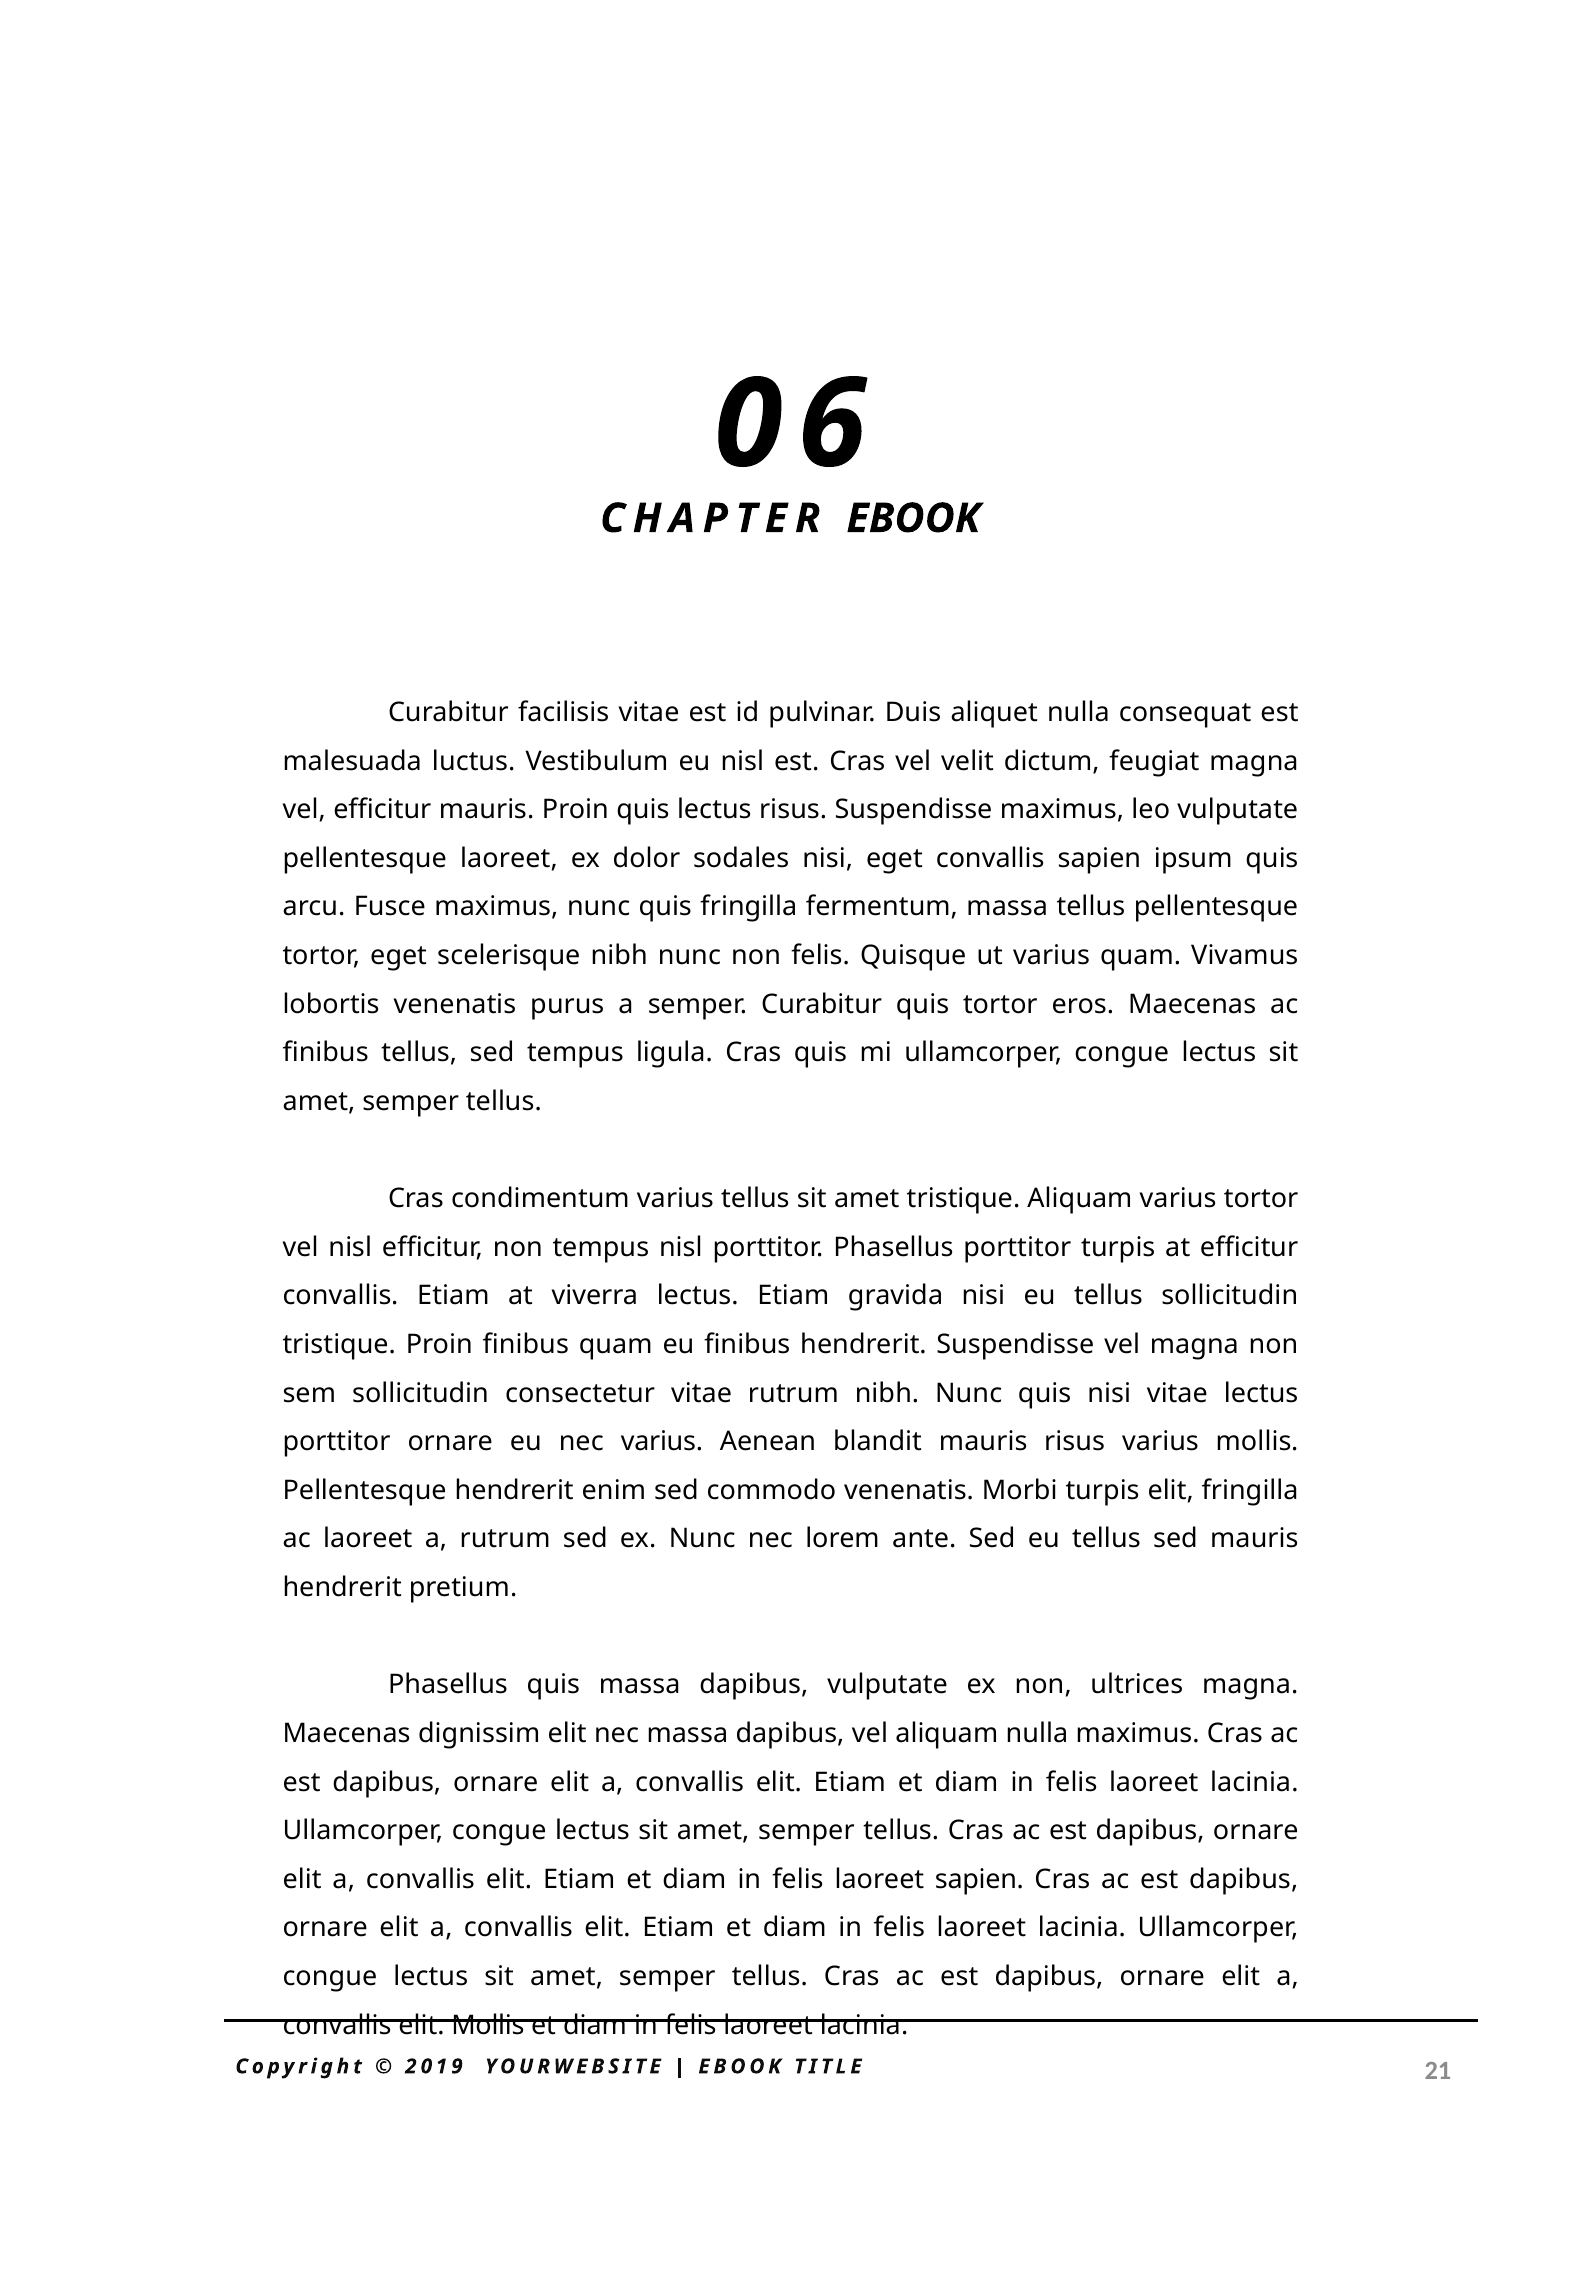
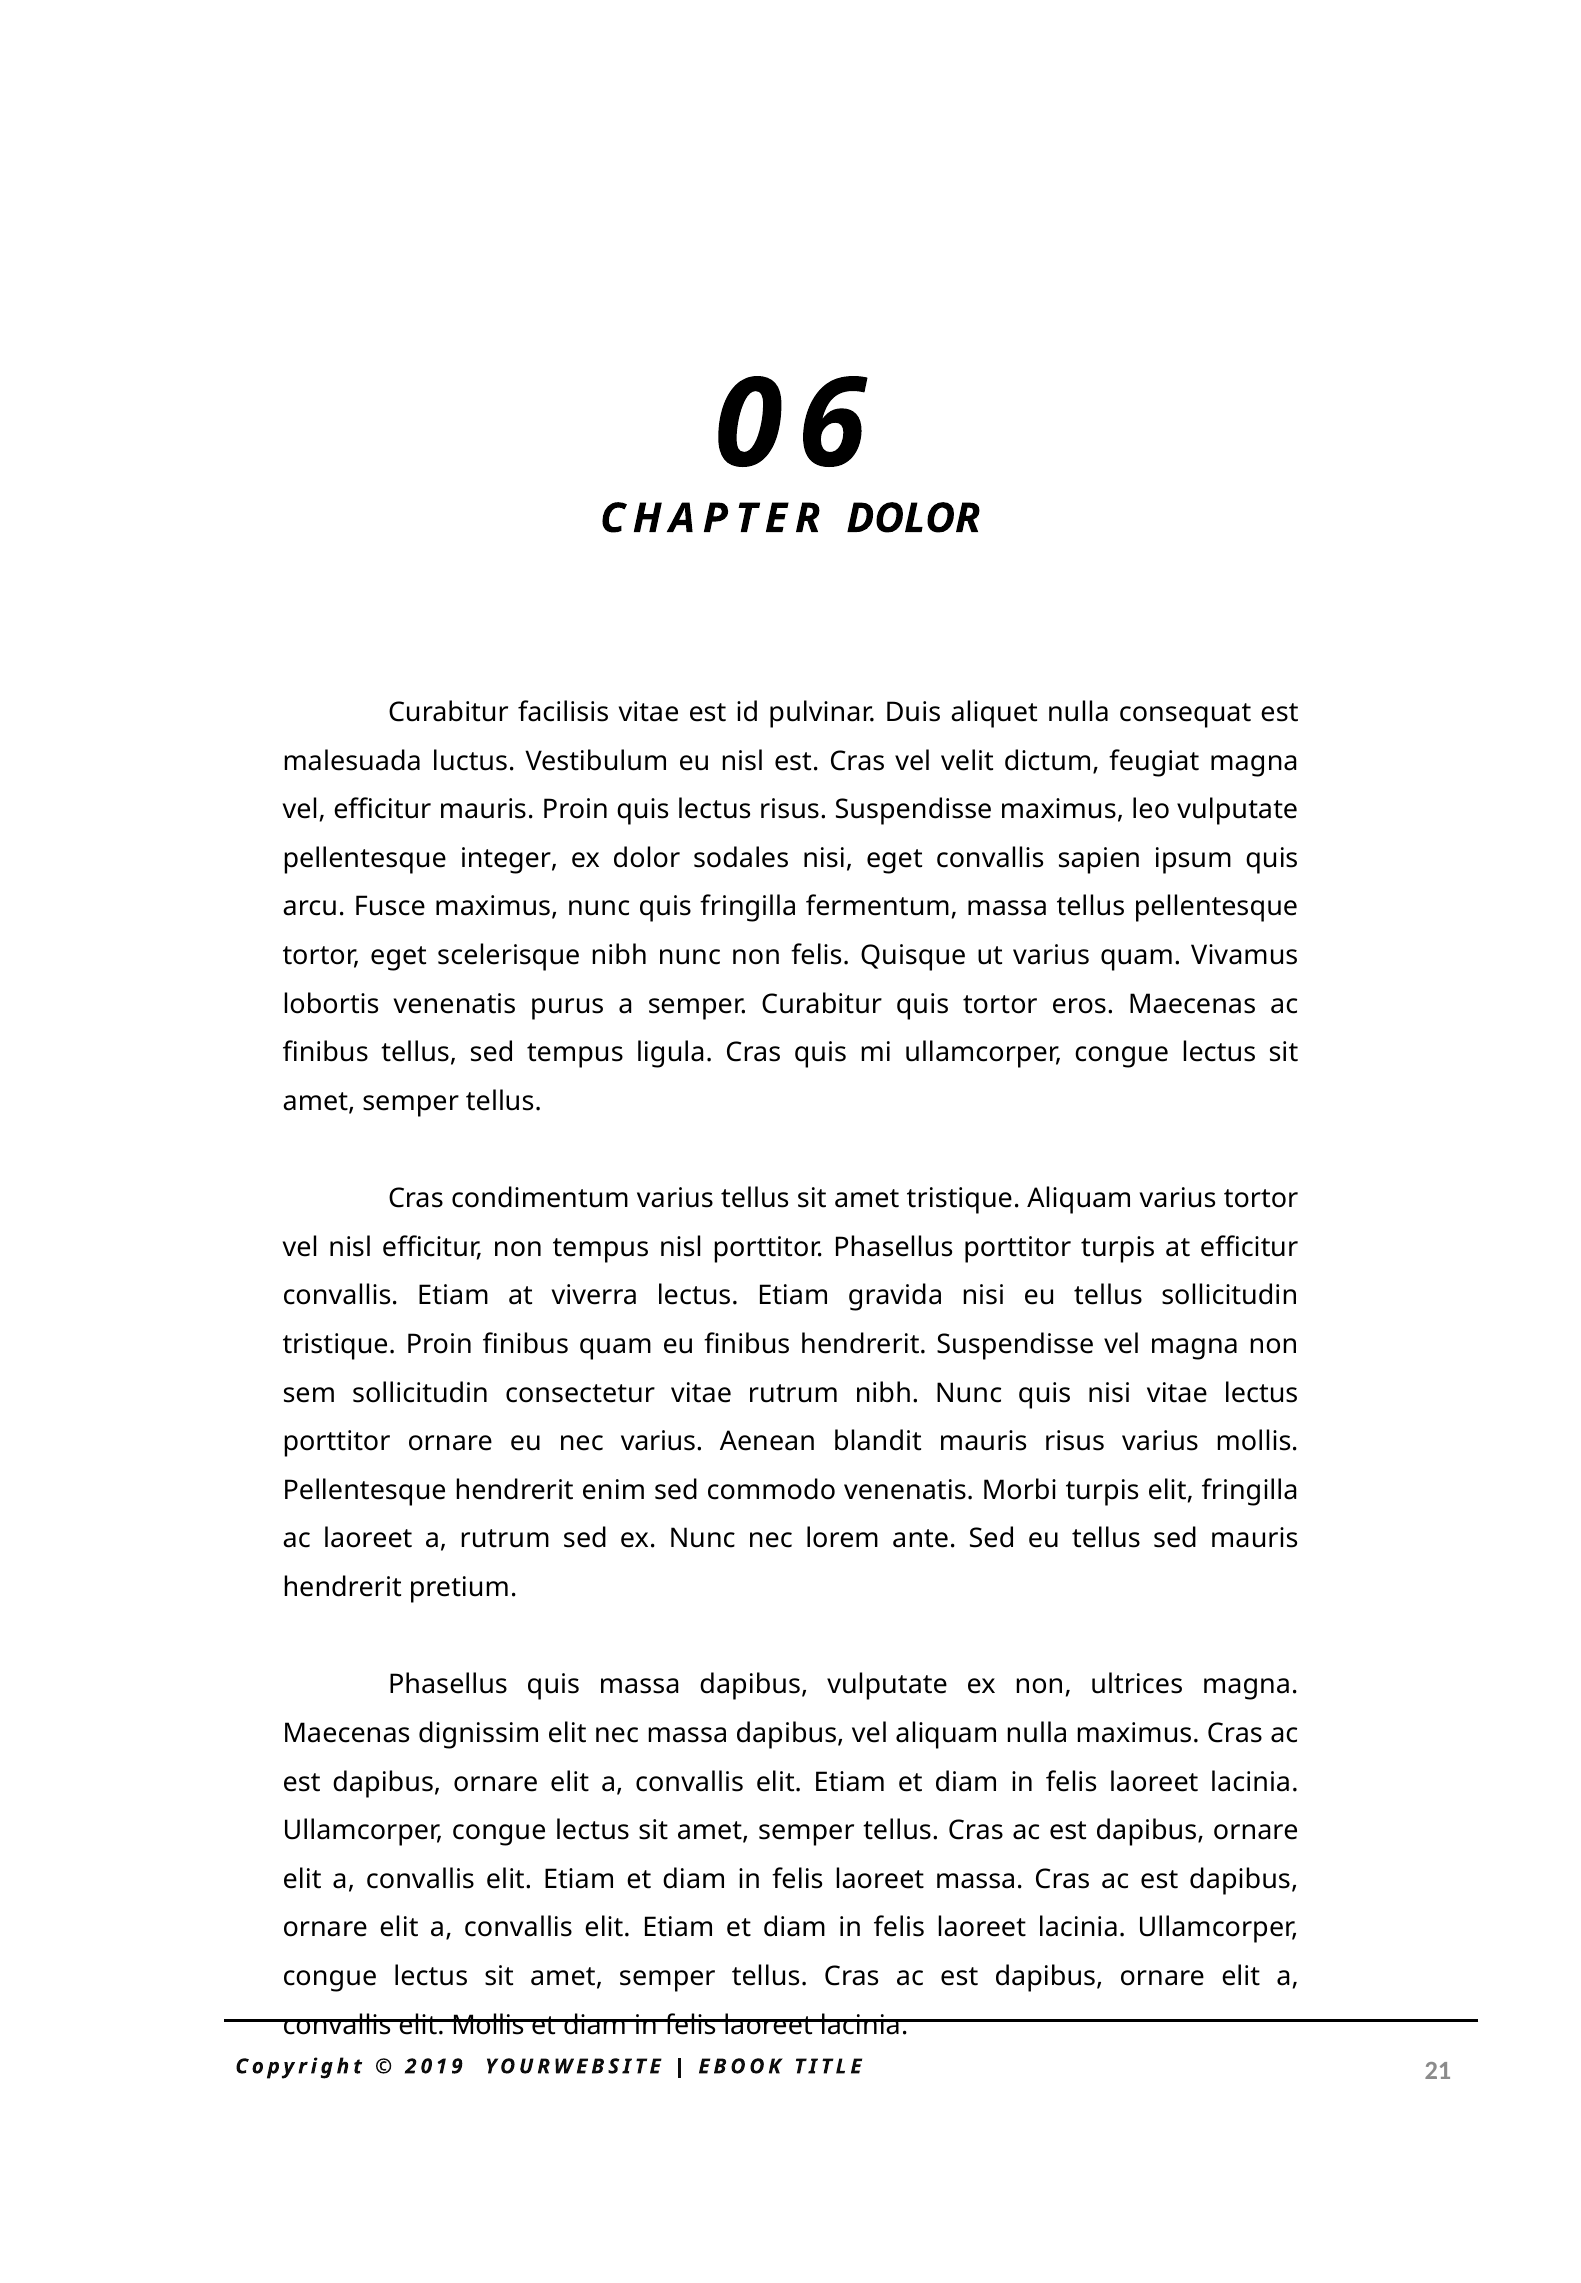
CHAPTER EBOOK: EBOOK -> DOLOR
pellentesque laoreet: laoreet -> integer
laoreet sapien: sapien -> massa
